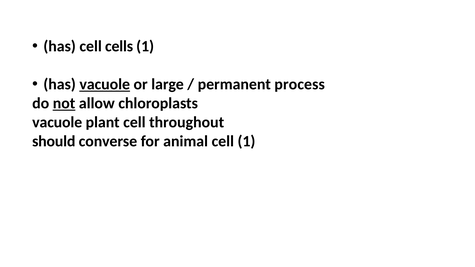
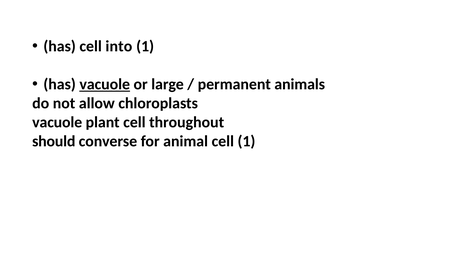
cells: cells -> into
process: process -> animals
not underline: present -> none
